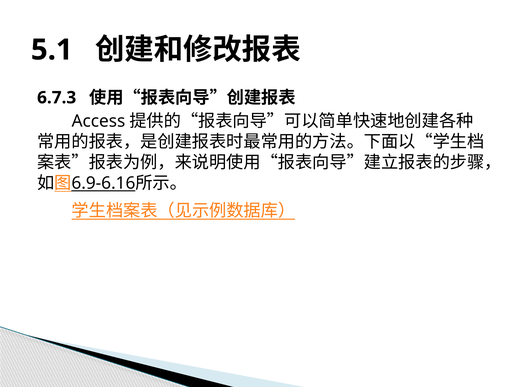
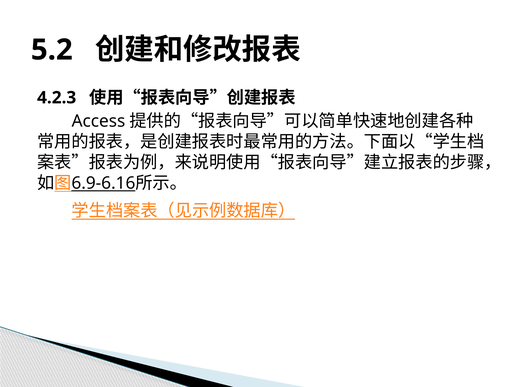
5.1: 5.1 -> 5.2
6.7.3: 6.7.3 -> 4.2.3
